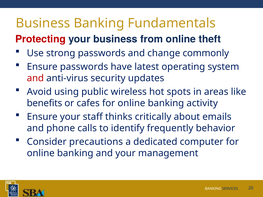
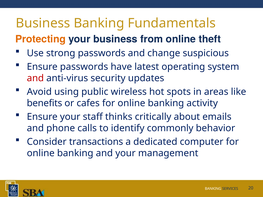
Protecting colour: red -> orange
commonly: commonly -> suspicious
frequently: frequently -> commonly
precautions: precautions -> transactions
